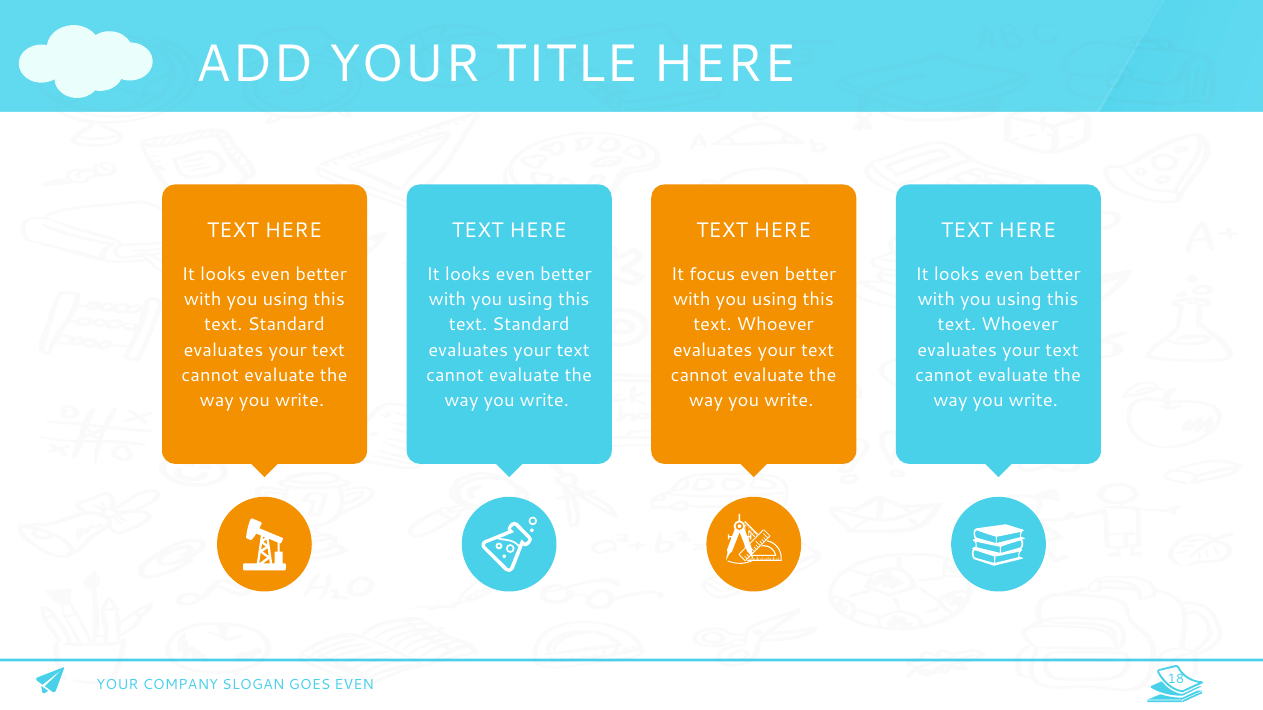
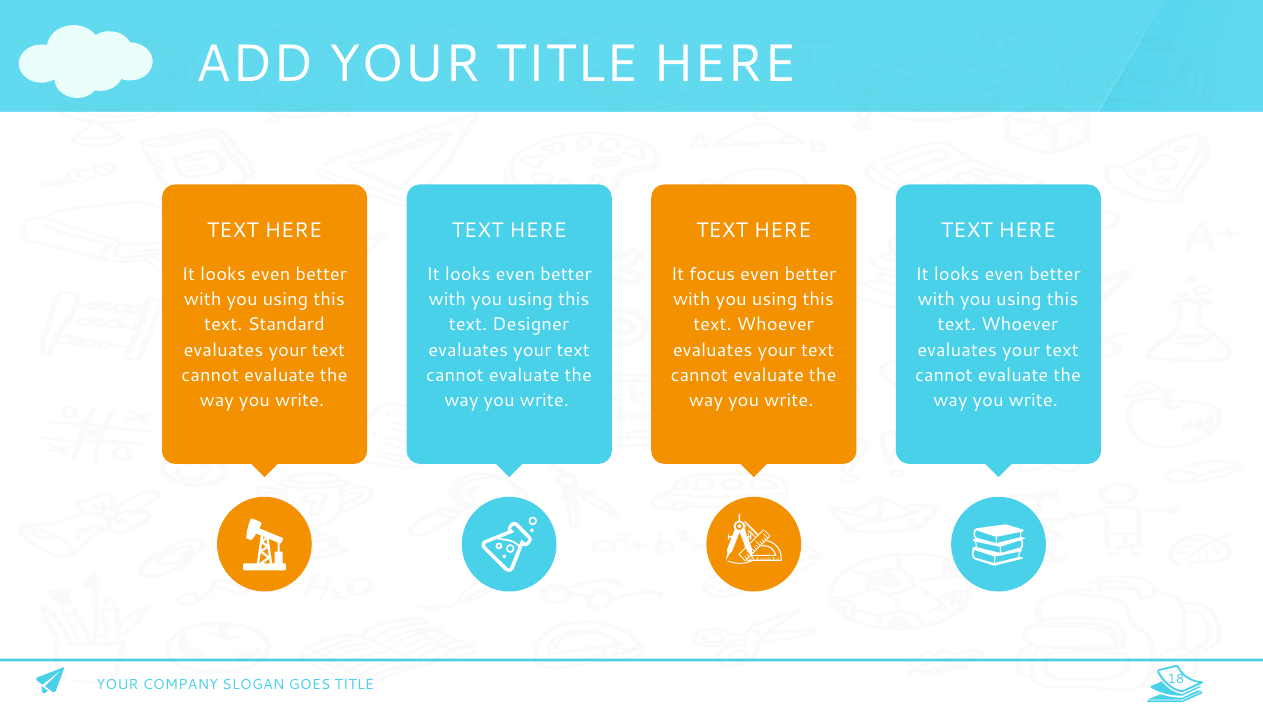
Standard at (531, 325): Standard -> Designer
GOES EVEN: EVEN -> TITLE
